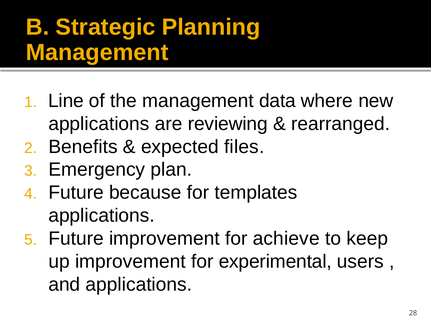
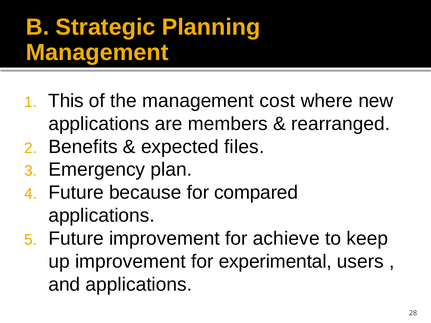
Line: Line -> This
data: data -> cost
reviewing: reviewing -> members
templates: templates -> compared
